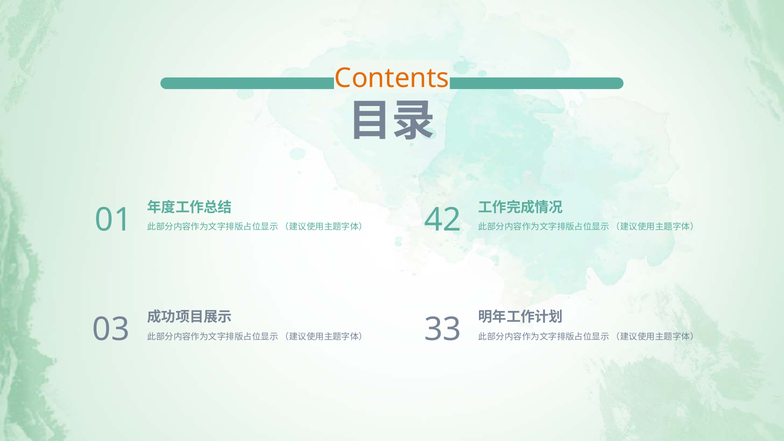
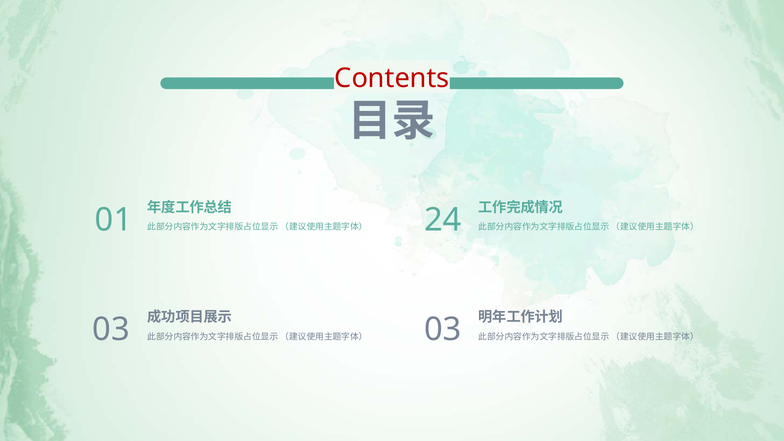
Contents colour: orange -> red
42: 42 -> 24
33 at (443, 329): 33 -> 03
